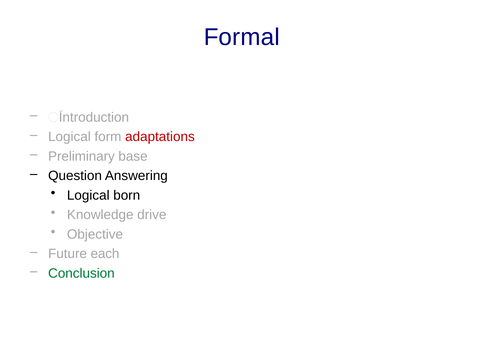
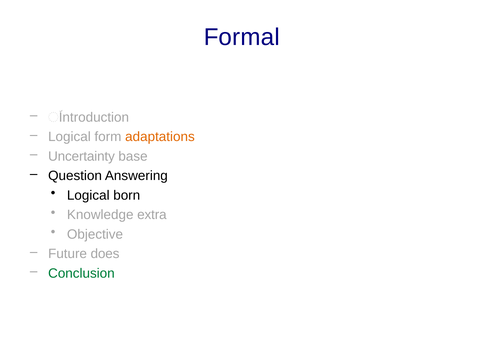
adaptations colour: red -> orange
Preliminary: Preliminary -> Uncertainty
drive: drive -> extra
each: each -> does
